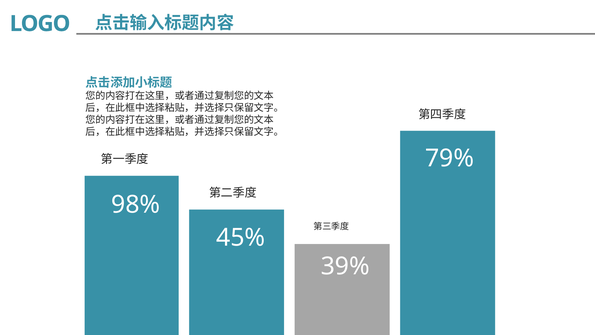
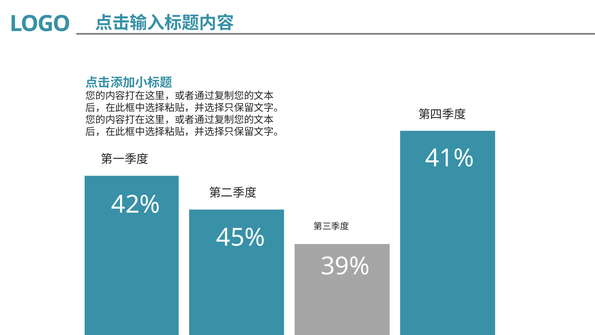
79%: 79% -> 41%
98%: 98% -> 42%
